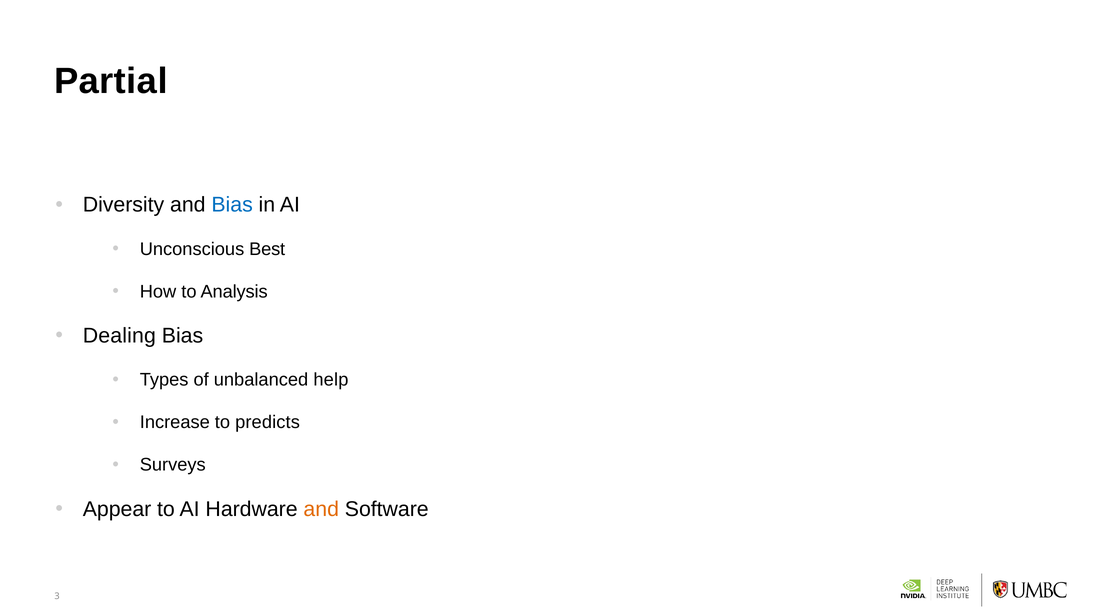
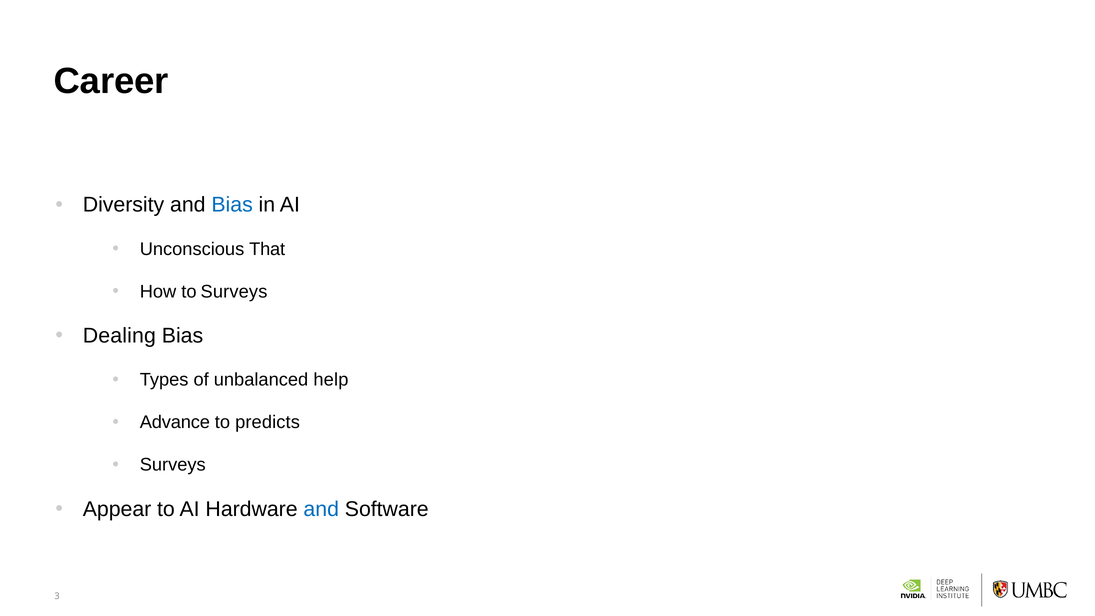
Partial: Partial -> Career
Best: Best -> That
to Analysis: Analysis -> Surveys
Increase: Increase -> Advance
and at (321, 509) colour: orange -> blue
